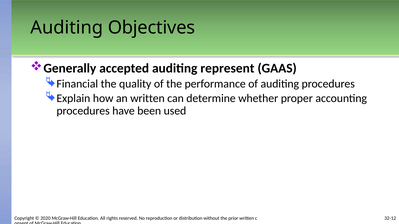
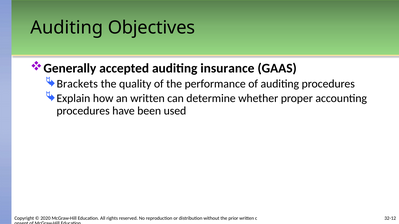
represent: represent -> insurance
Financial: Financial -> Brackets
